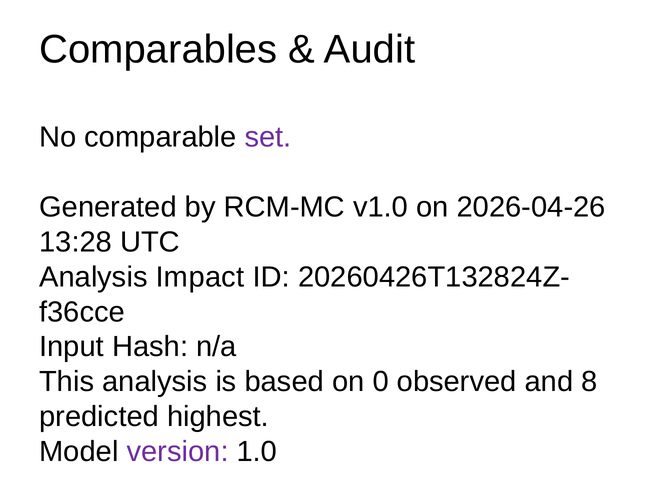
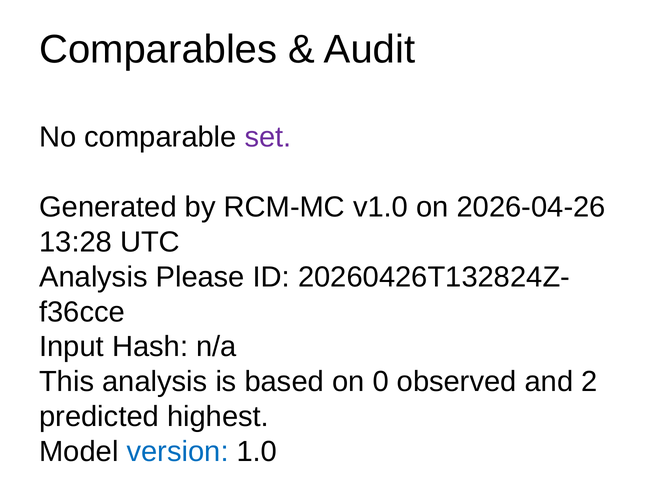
Impact: Impact -> Please
8: 8 -> 2
version colour: purple -> blue
